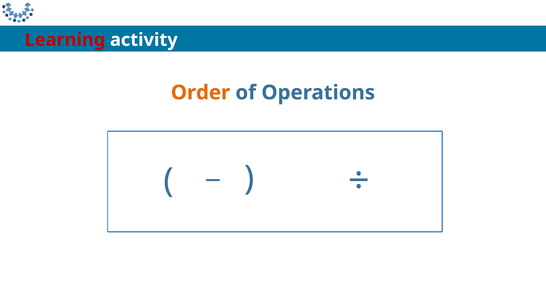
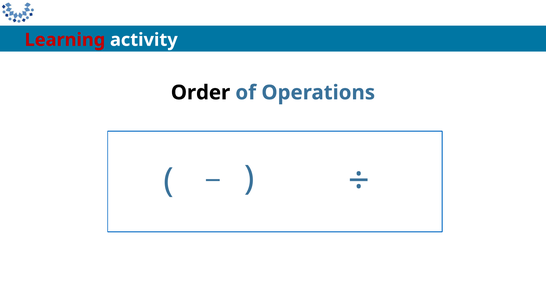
Order colour: orange -> black
